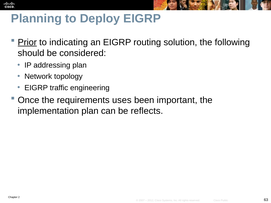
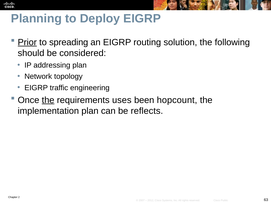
indicating: indicating -> spreading
the at (48, 100) underline: none -> present
important: important -> hopcount
